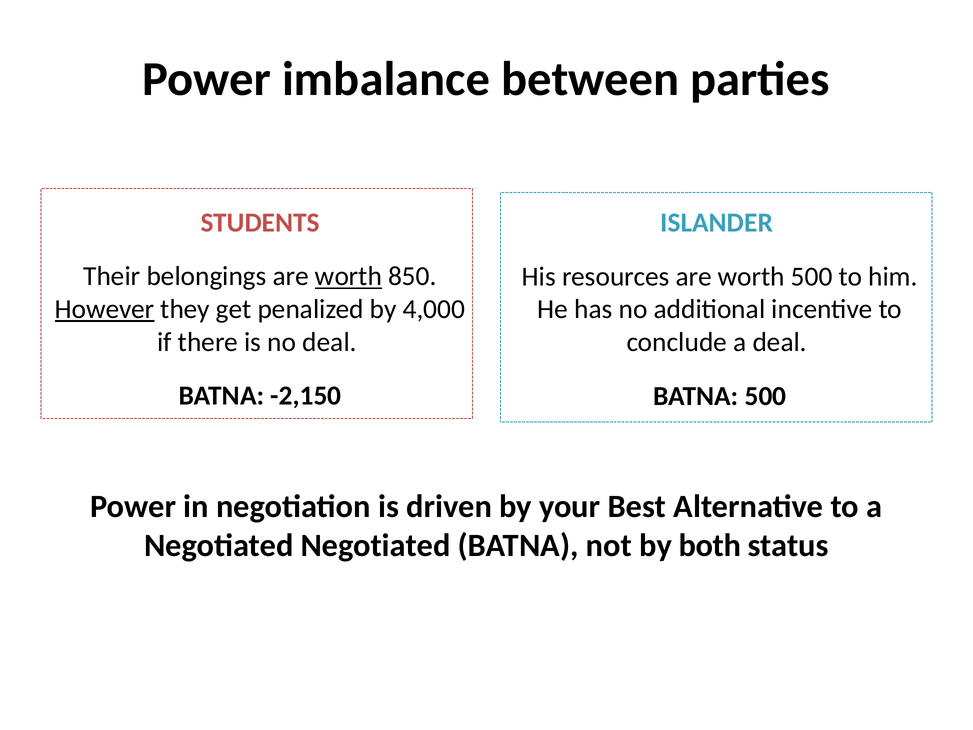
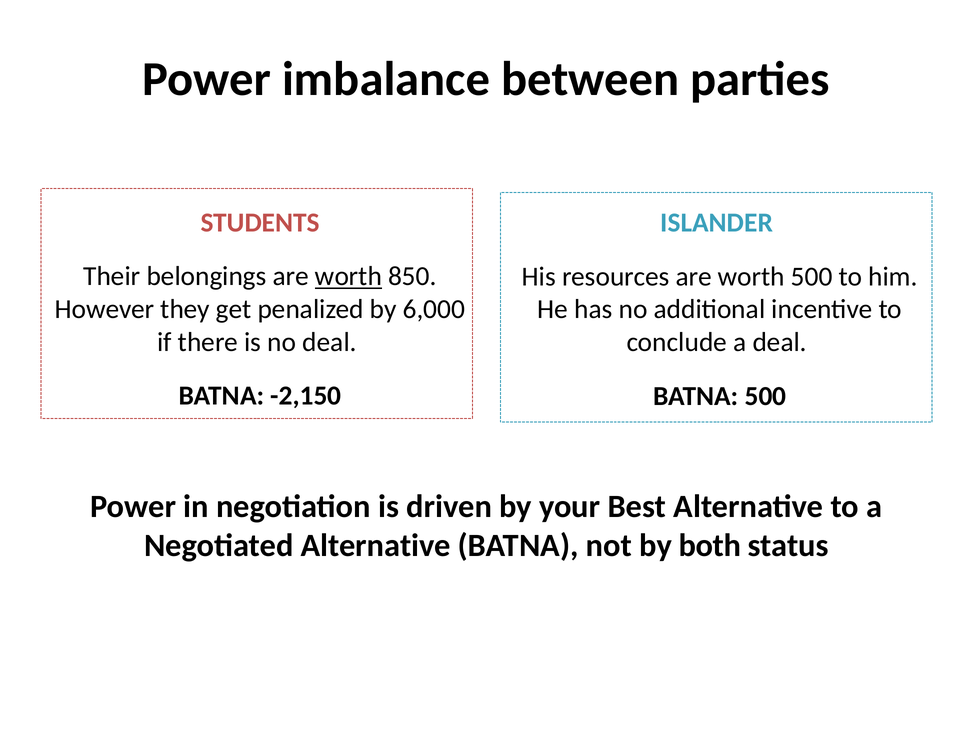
However underline: present -> none
4,000: 4,000 -> 6,000
Negotiated Negotiated: Negotiated -> Alternative
